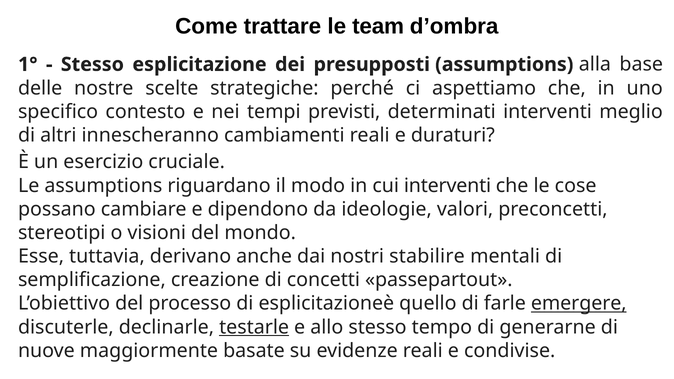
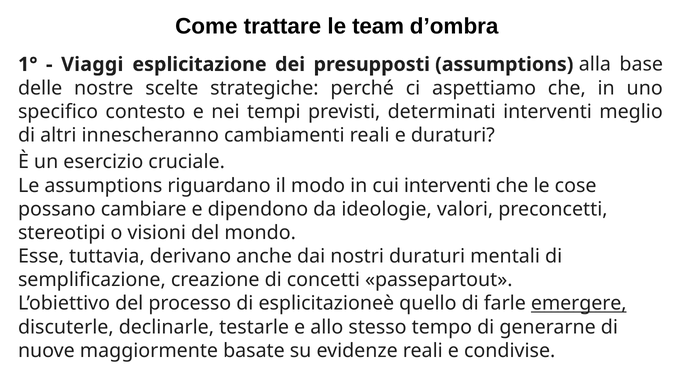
Stesso at (92, 64): Stesso -> Viaggi
nostri stabilire: stabilire -> duraturi
testarle underline: present -> none
